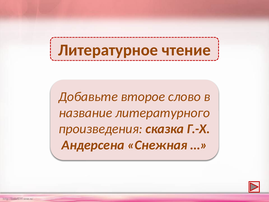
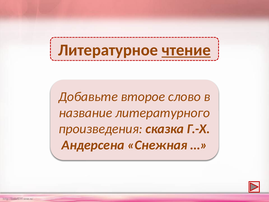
чтение underline: none -> present
